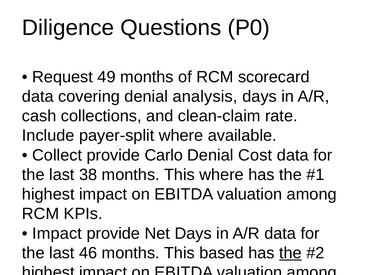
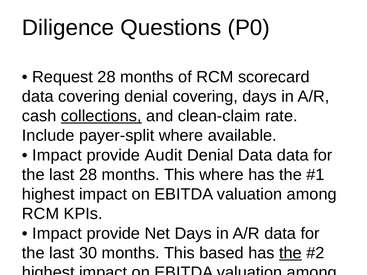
Request 49: 49 -> 28
denial analysis: analysis -> covering
collections underline: none -> present
Collect at (57, 155): Collect -> Impact
Carlo: Carlo -> Audit
Denial Cost: Cost -> Data
last 38: 38 -> 28
46: 46 -> 30
